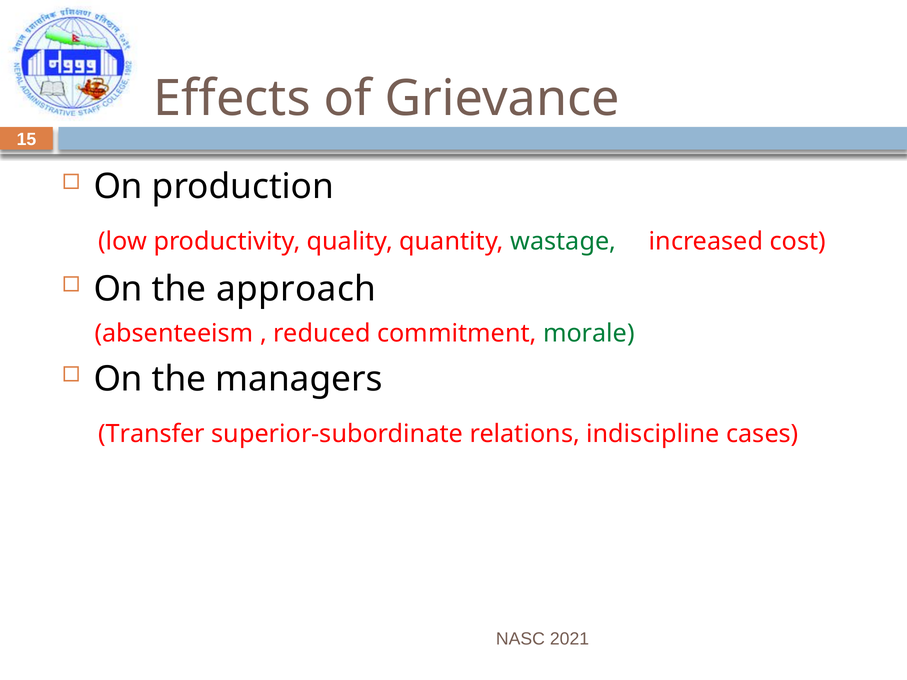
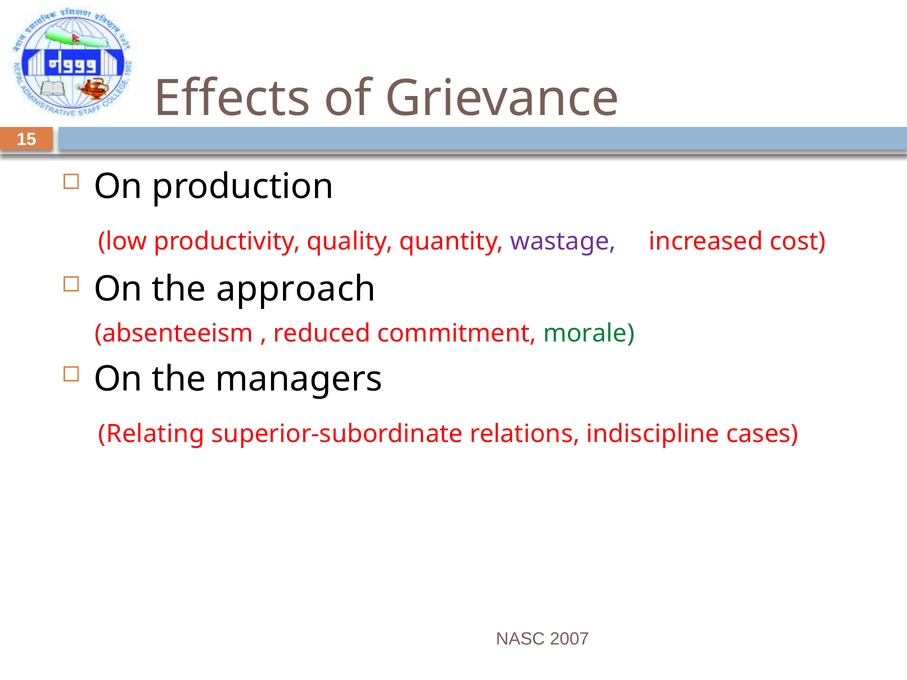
wastage colour: green -> purple
Transfer: Transfer -> Relating
2021: 2021 -> 2007
